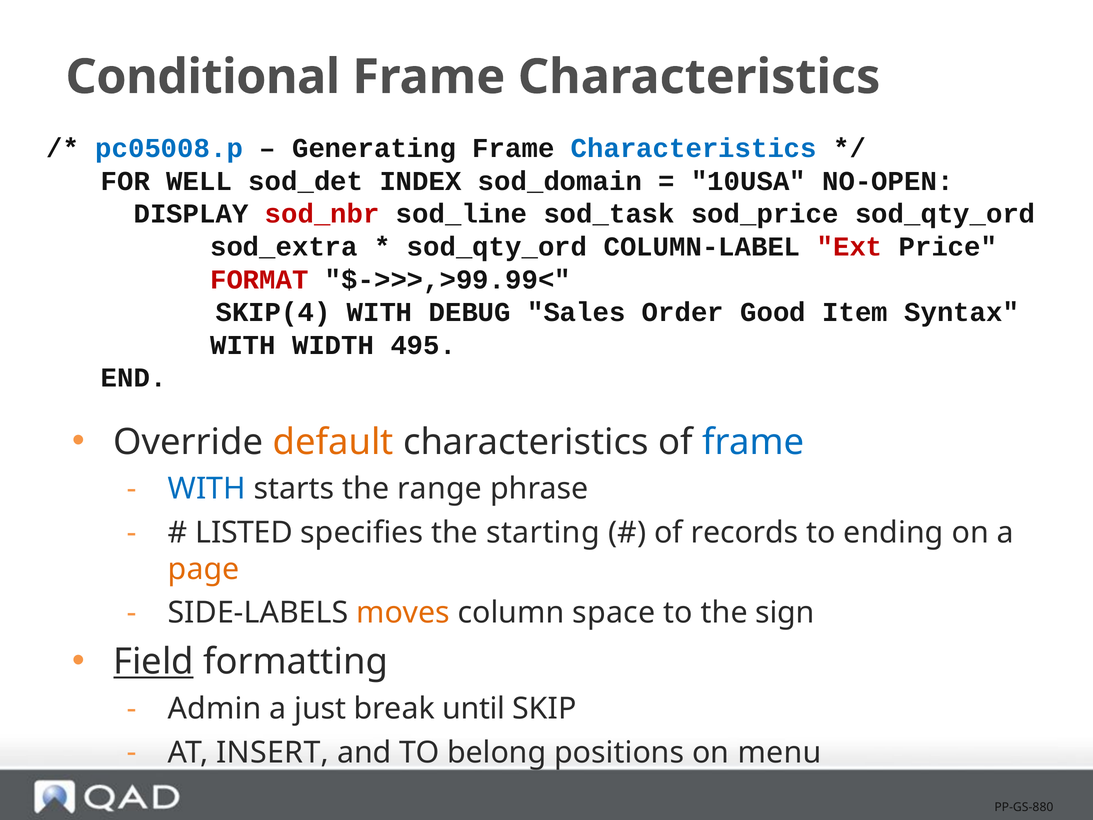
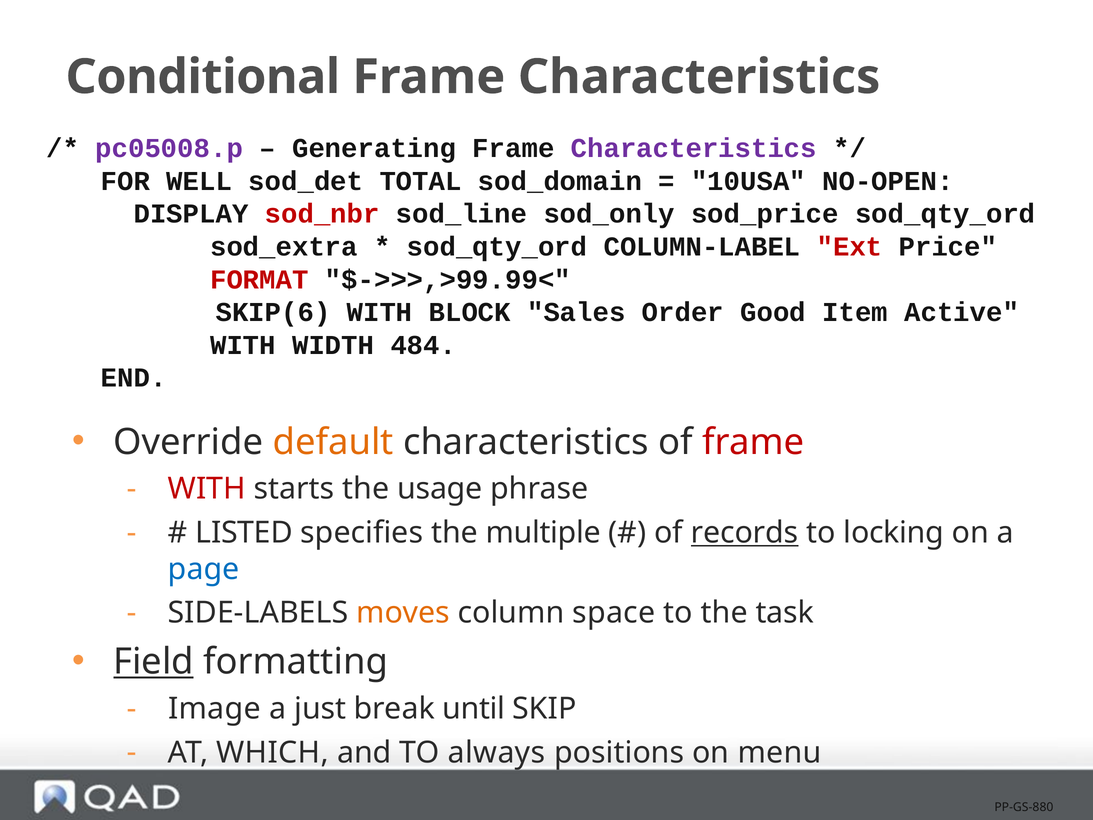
pc05008.p colour: blue -> purple
Characteristics at (694, 148) colour: blue -> purple
INDEX: INDEX -> TOTAL
sod_task: sod_task -> sod_only
SKIP(4: SKIP(4 -> SKIP(6
DEBUG: DEBUG -> BLOCK
Syntax: Syntax -> Active
495: 495 -> 484
frame at (753, 442) colour: blue -> red
WITH at (207, 489) colour: blue -> red
range: range -> usage
starting: starting -> multiple
records underline: none -> present
ending: ending -> locking
page colour: orange -> blue
sign: sign -> task
Admin: Admin -> Image
INSERT: INSERT -> WHICH
belong: belong -> always
